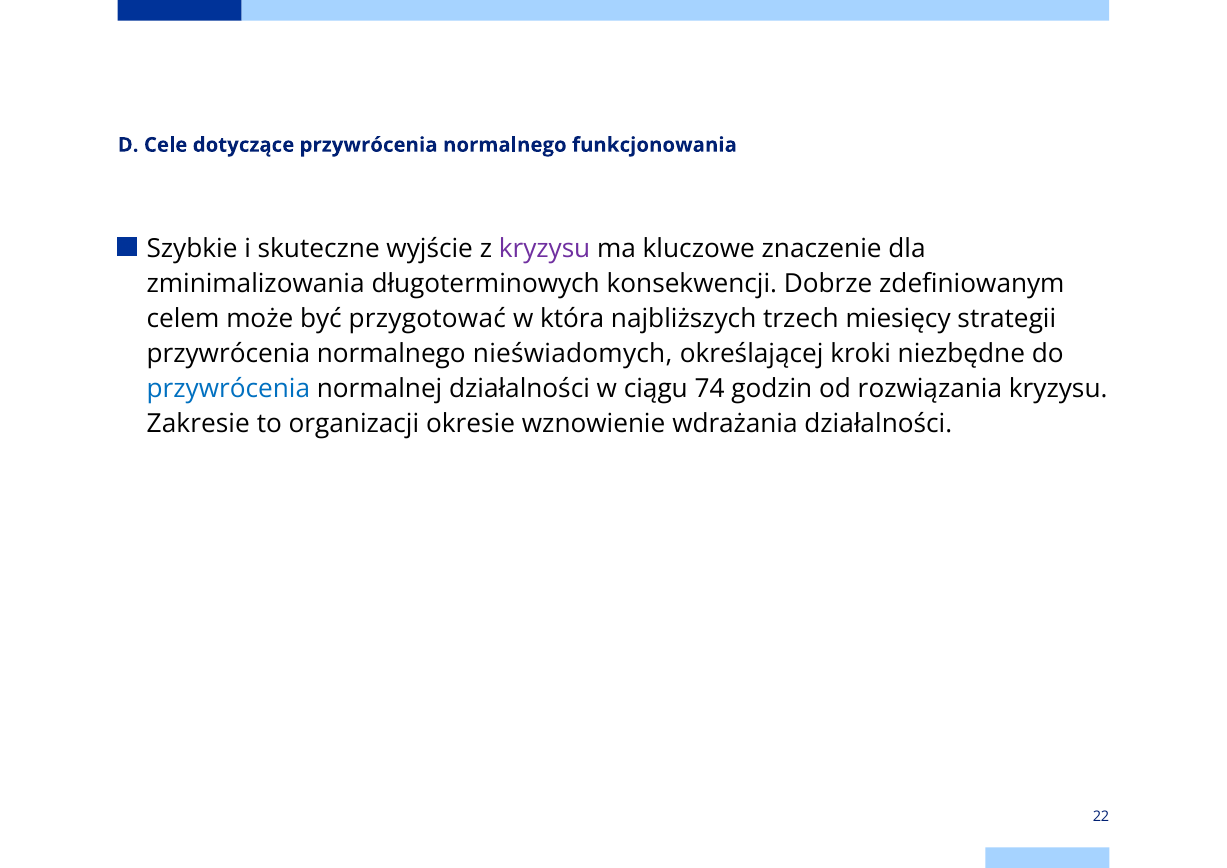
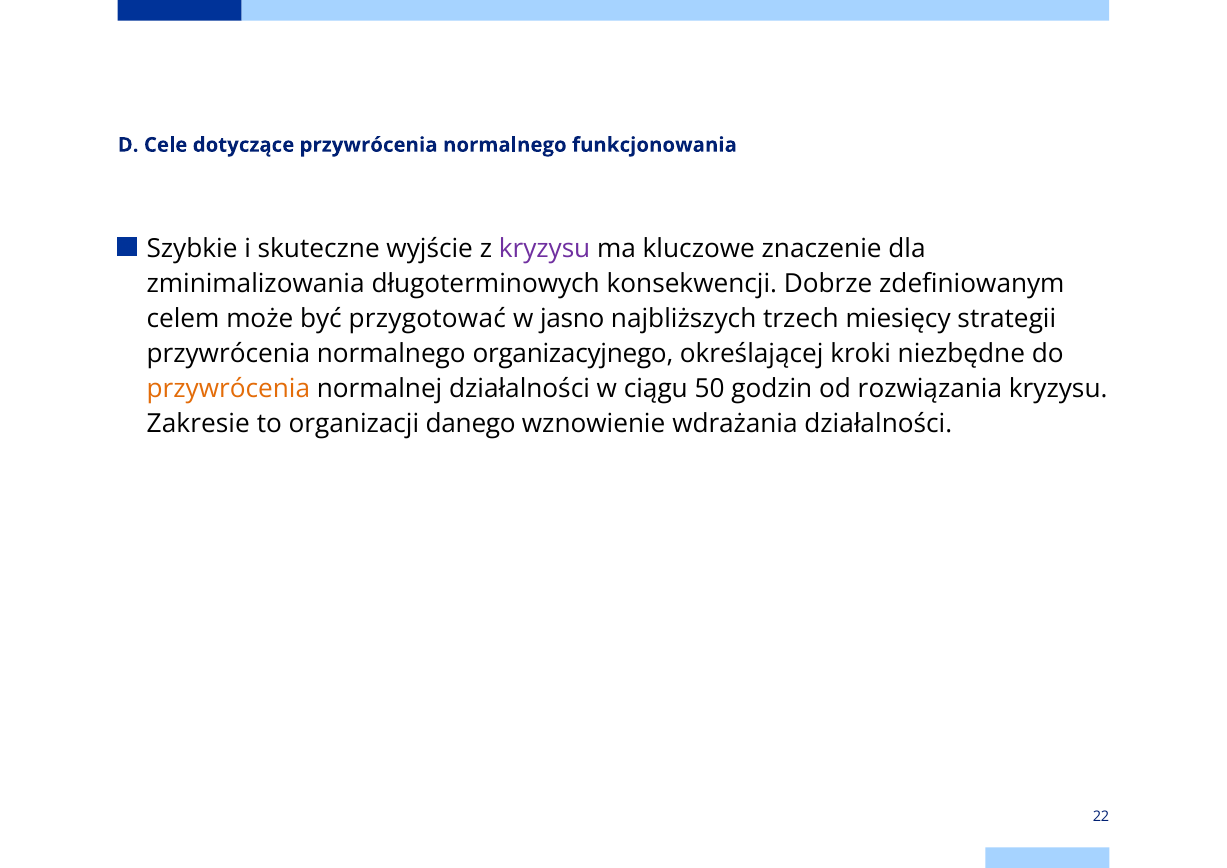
która: która -> jasno
nieświadomych: nieświadomych -> organizacyjnego
przywrócenia at (228, 388) colour: blue -> orange
74: 74 -> 50
okresie: okresie -> danego
